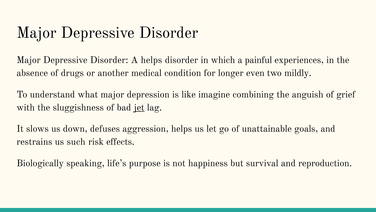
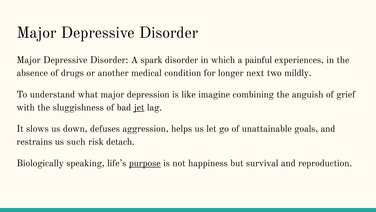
A helps: helps -> spark
even: even -> next
effects: effects -> detach
purpose underline: none -> present
